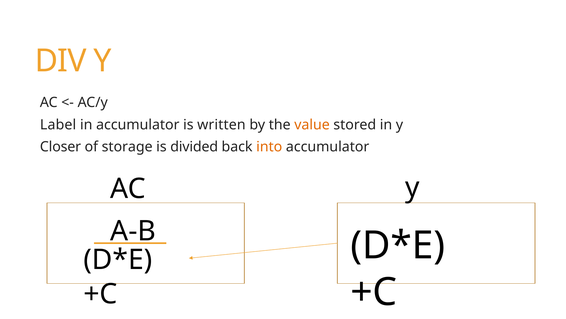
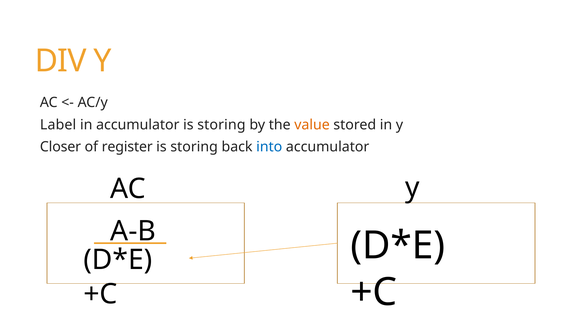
accumulator is written: written -> storing
storage: storage -> register
divided at (194, 147): divided -> storing
into colour: orange -> blue
